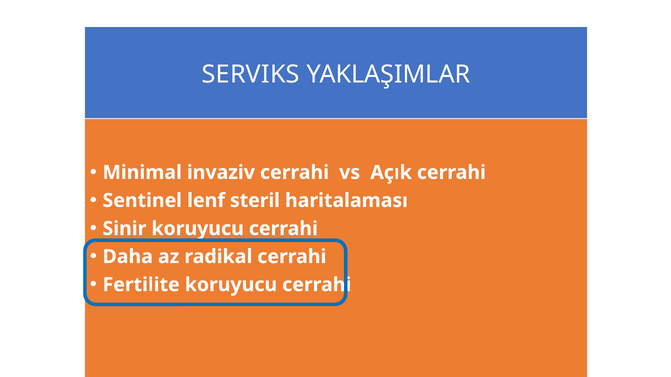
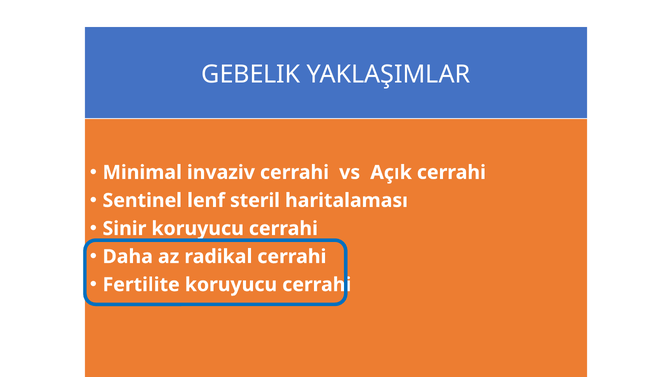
SERVIKS: SERVIKS -> GEBELIK
